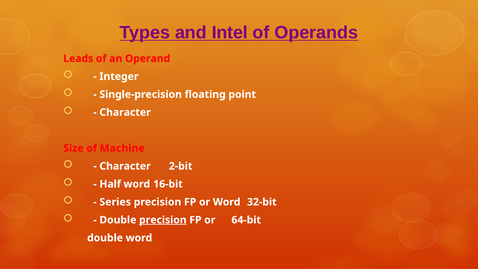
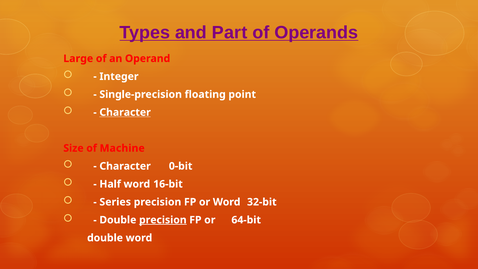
Intel: Intel -> Part
Leads: Leads -> Large
Character at (125, 112) underline: none -> present
2-bit: 2-bit -> 0-bit
